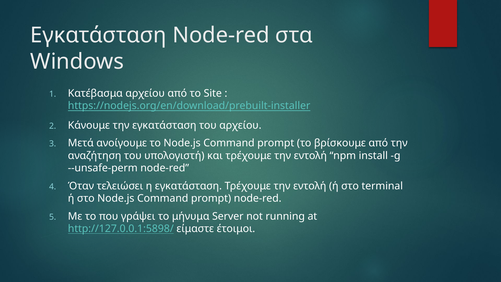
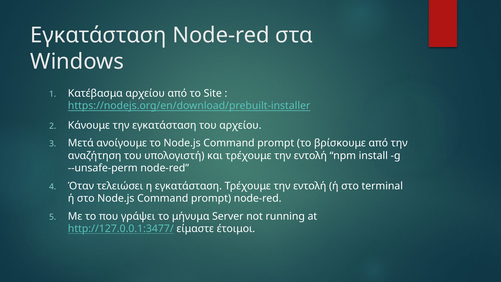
http://127.0.0.1:5898/: http://127.0.0.1:5898/ -> http://127.0.0.1:3477/
